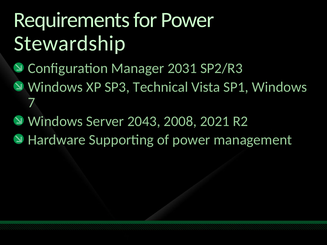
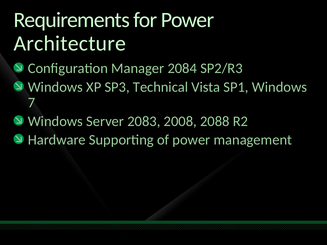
Stewardship: Stewardship -> Architecture
2031: 2031 -> 2084
2043: 2043 -> 2083
2021: 2021 -> 2088
